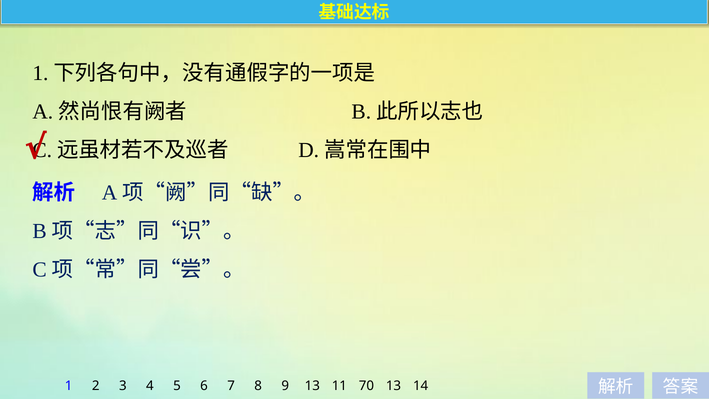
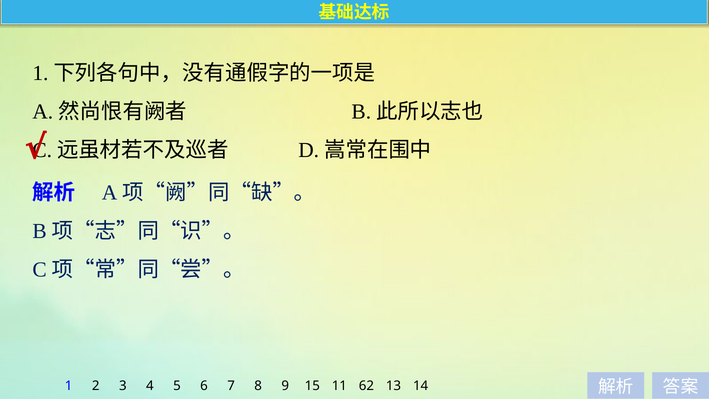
9 13: 13 -> 15
70: 70 -> 62
